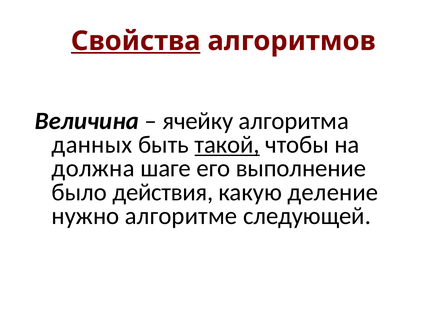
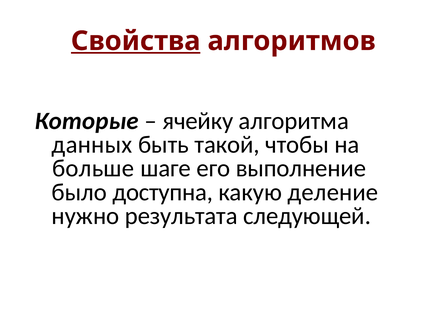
Величина: Величина -> Которые
такой underline: present -> none
должна: должна -> больше
действия: действия -> доступна
алгоритме: алгоритме -> результата
